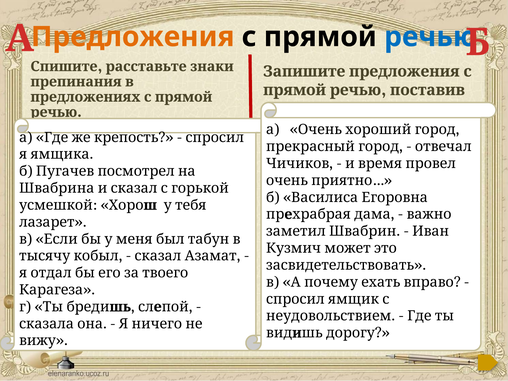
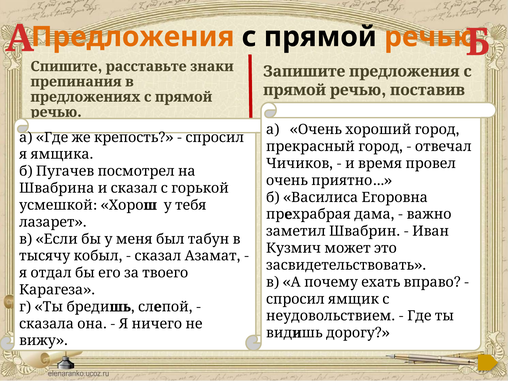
речью at (430, 37) colour: blue -> orange
